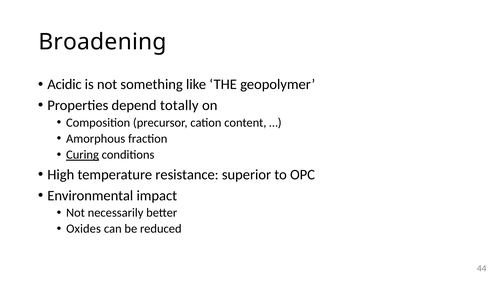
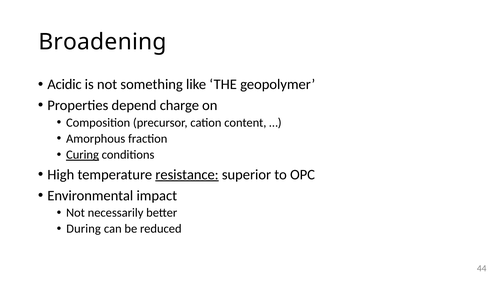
totally: totally -> charge
resistance underline: none -> present
Oxides: Oxides -> During
